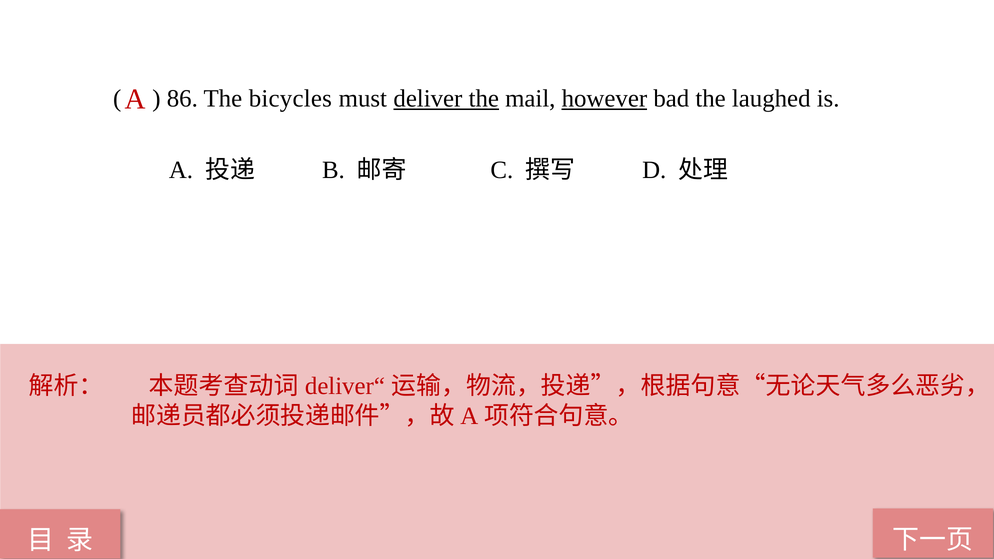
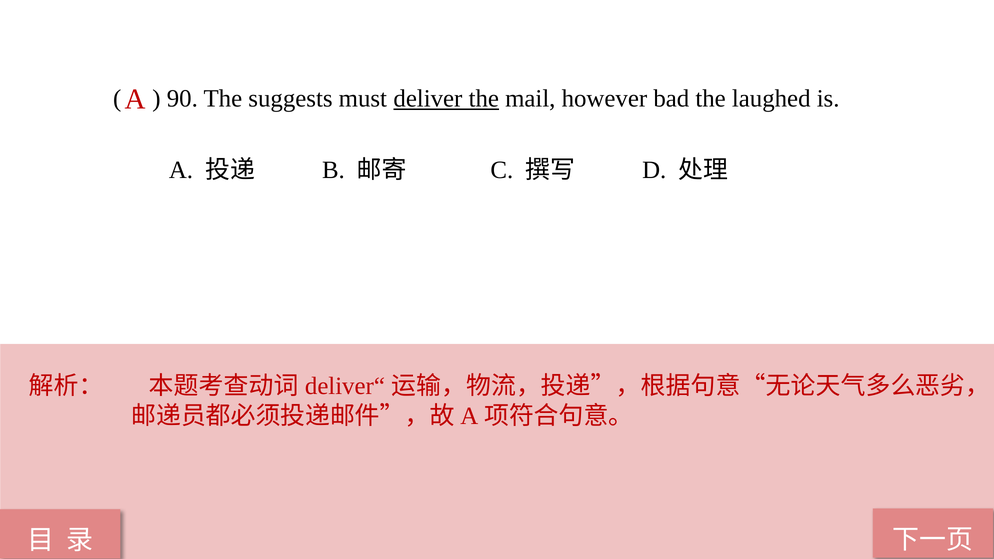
86: 86 -> 90
bicycles: bicycles -> suggests
however underline: present -> none
